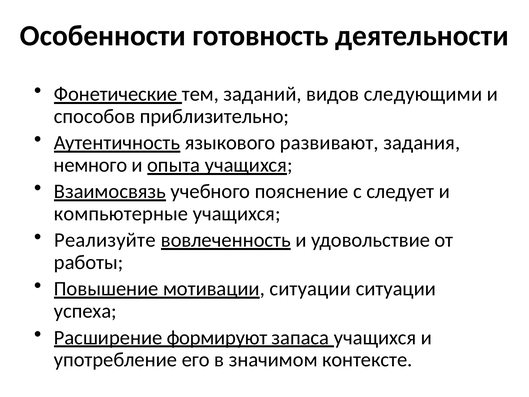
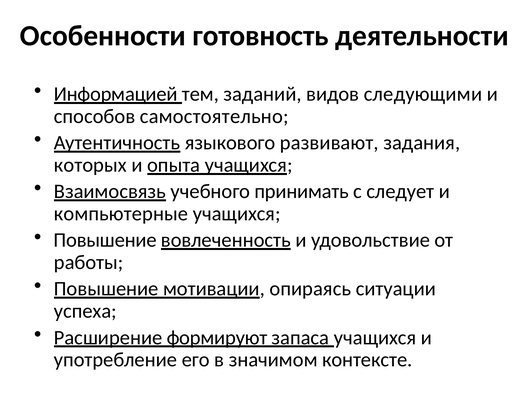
Фонетические: Фонетические -> Информацией
приблизительно: приблизительно -> самостоятельно
немного: немного -> которых
пояснение: пояснение -> принимать
Реализуйте at (105, 240): Реализуйте -> Повышение
мотивации ситуации: ситуации -> опираясь
